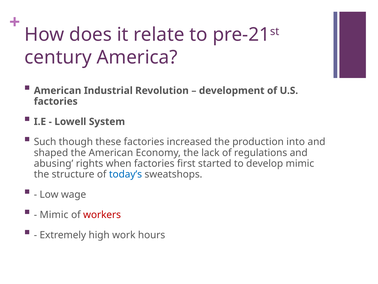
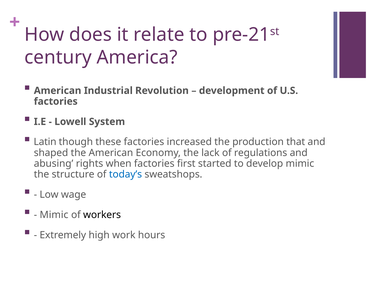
Such: Such -> Latin
into: into -> that
workers colour: red -> black
